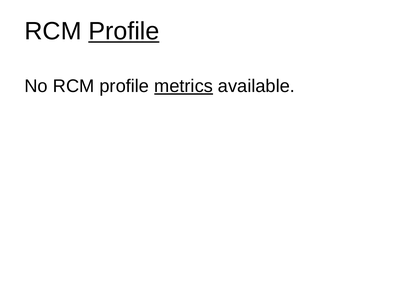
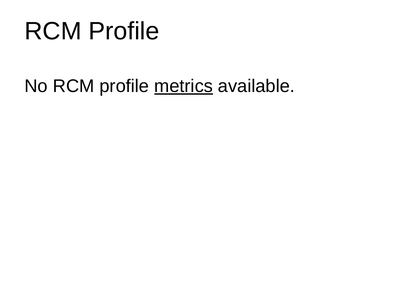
Profile at (124, 31) underline: present -> none
